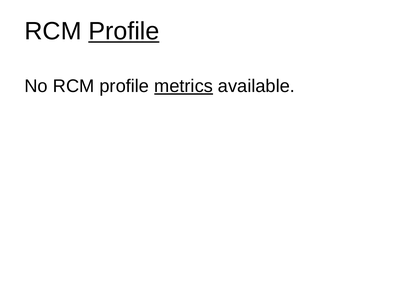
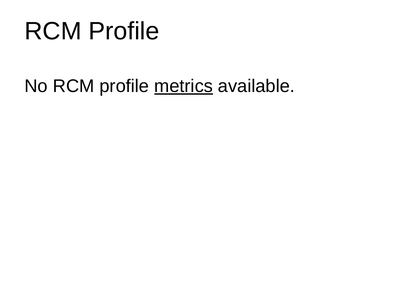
Profile at (124, 31) underline: present -> none
